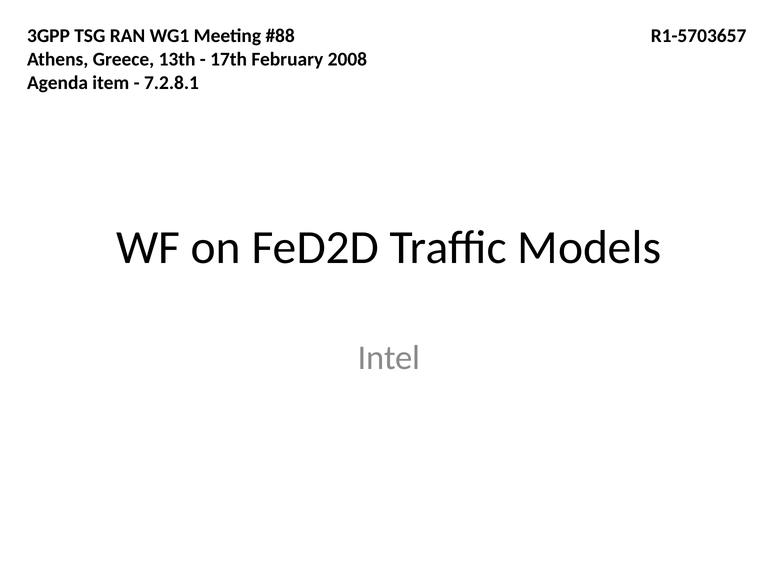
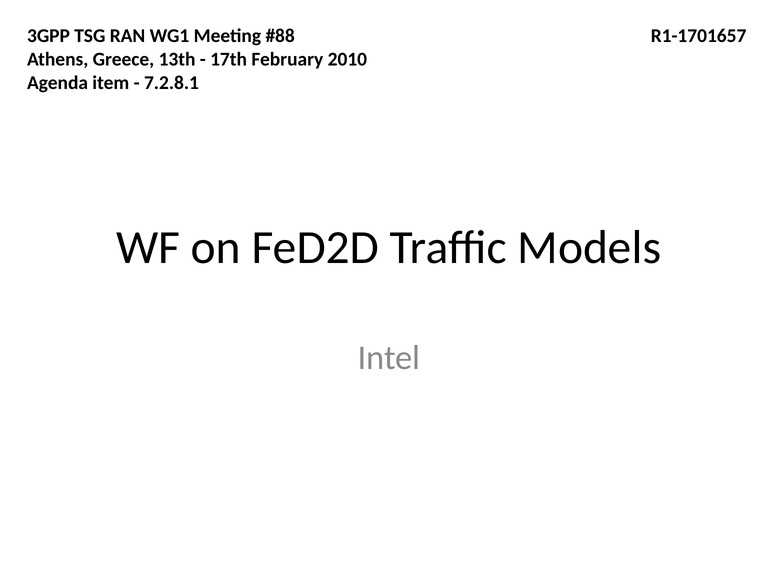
R1-5703657: R1-5703657 -> R1-1701657
2008: 2008 -> 2010
